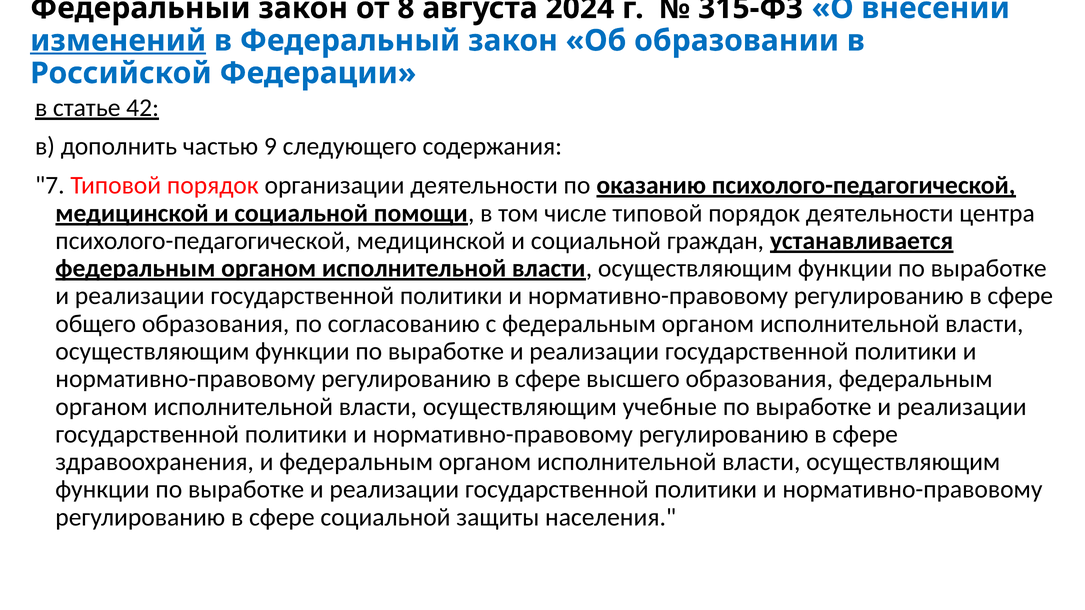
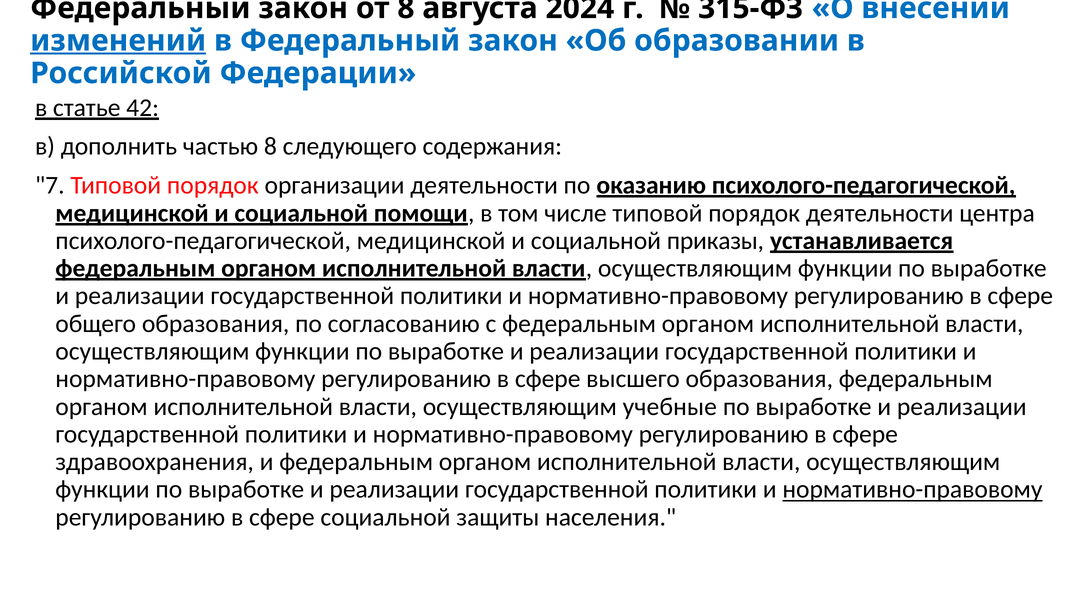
частью 9: 9 -> 8
граждан: граждан -> приказы
нормативно-правовому at (912, 490) underline: none -> present
